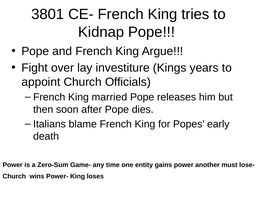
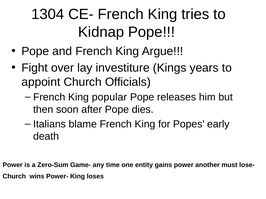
3801: 3801 -> 1304
married: married -> popular
